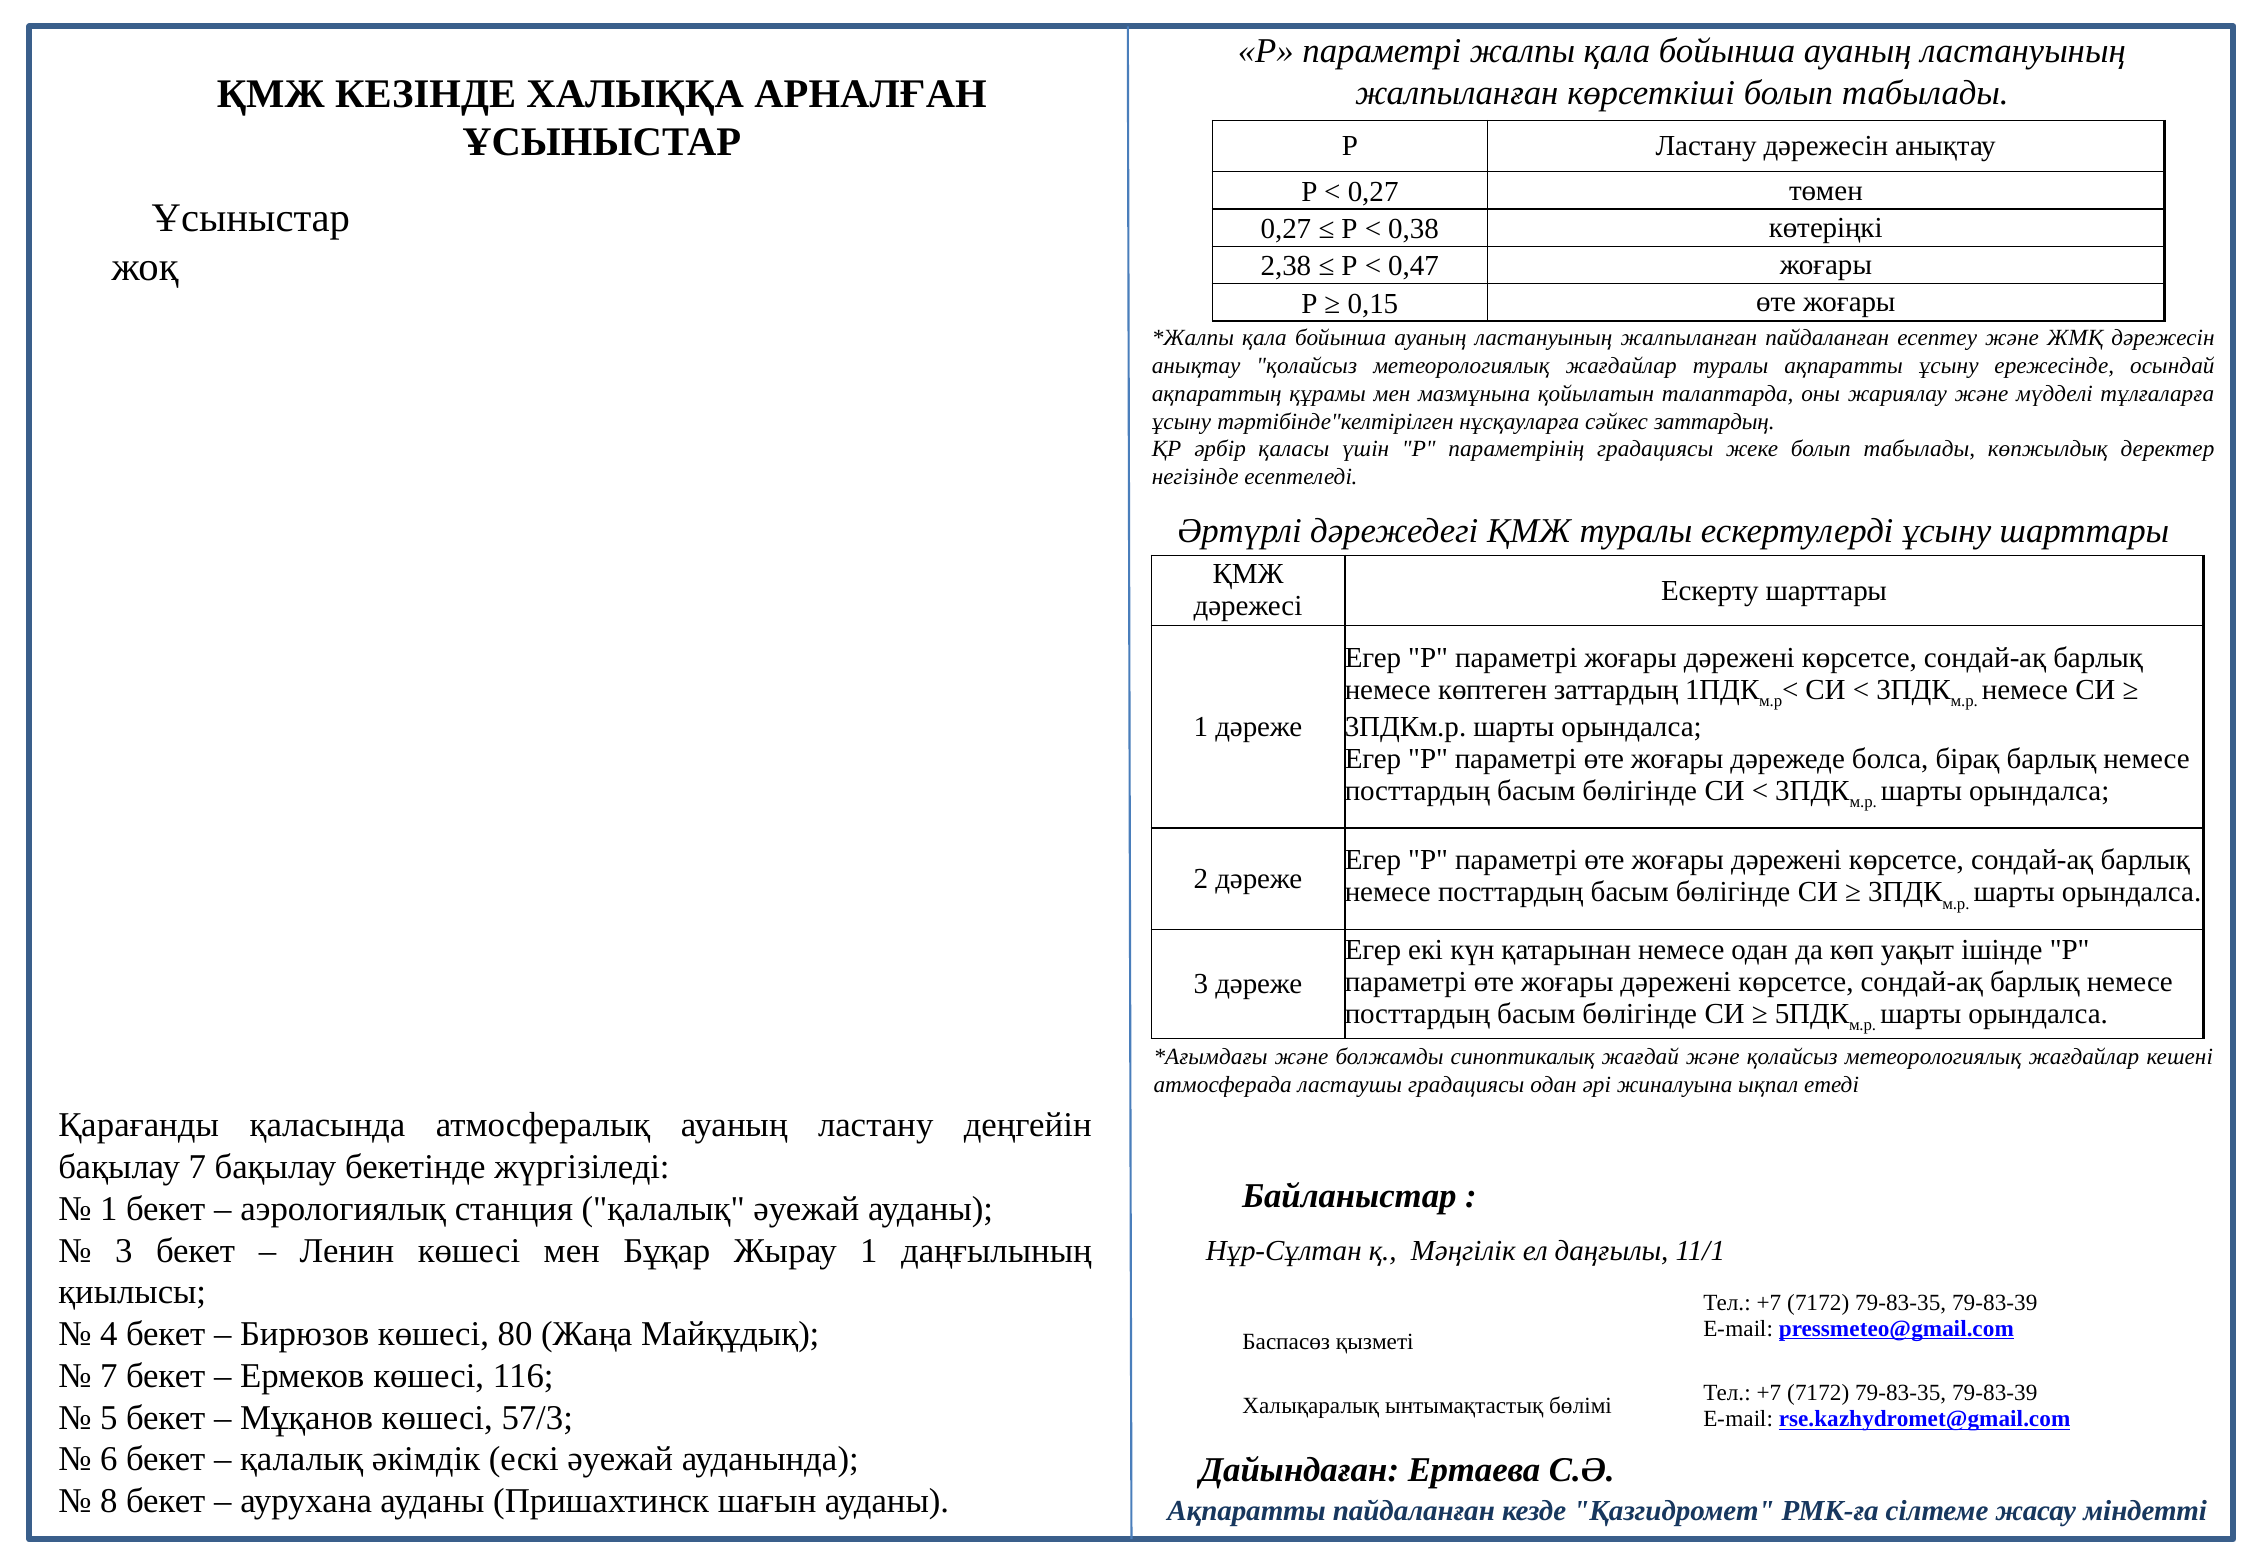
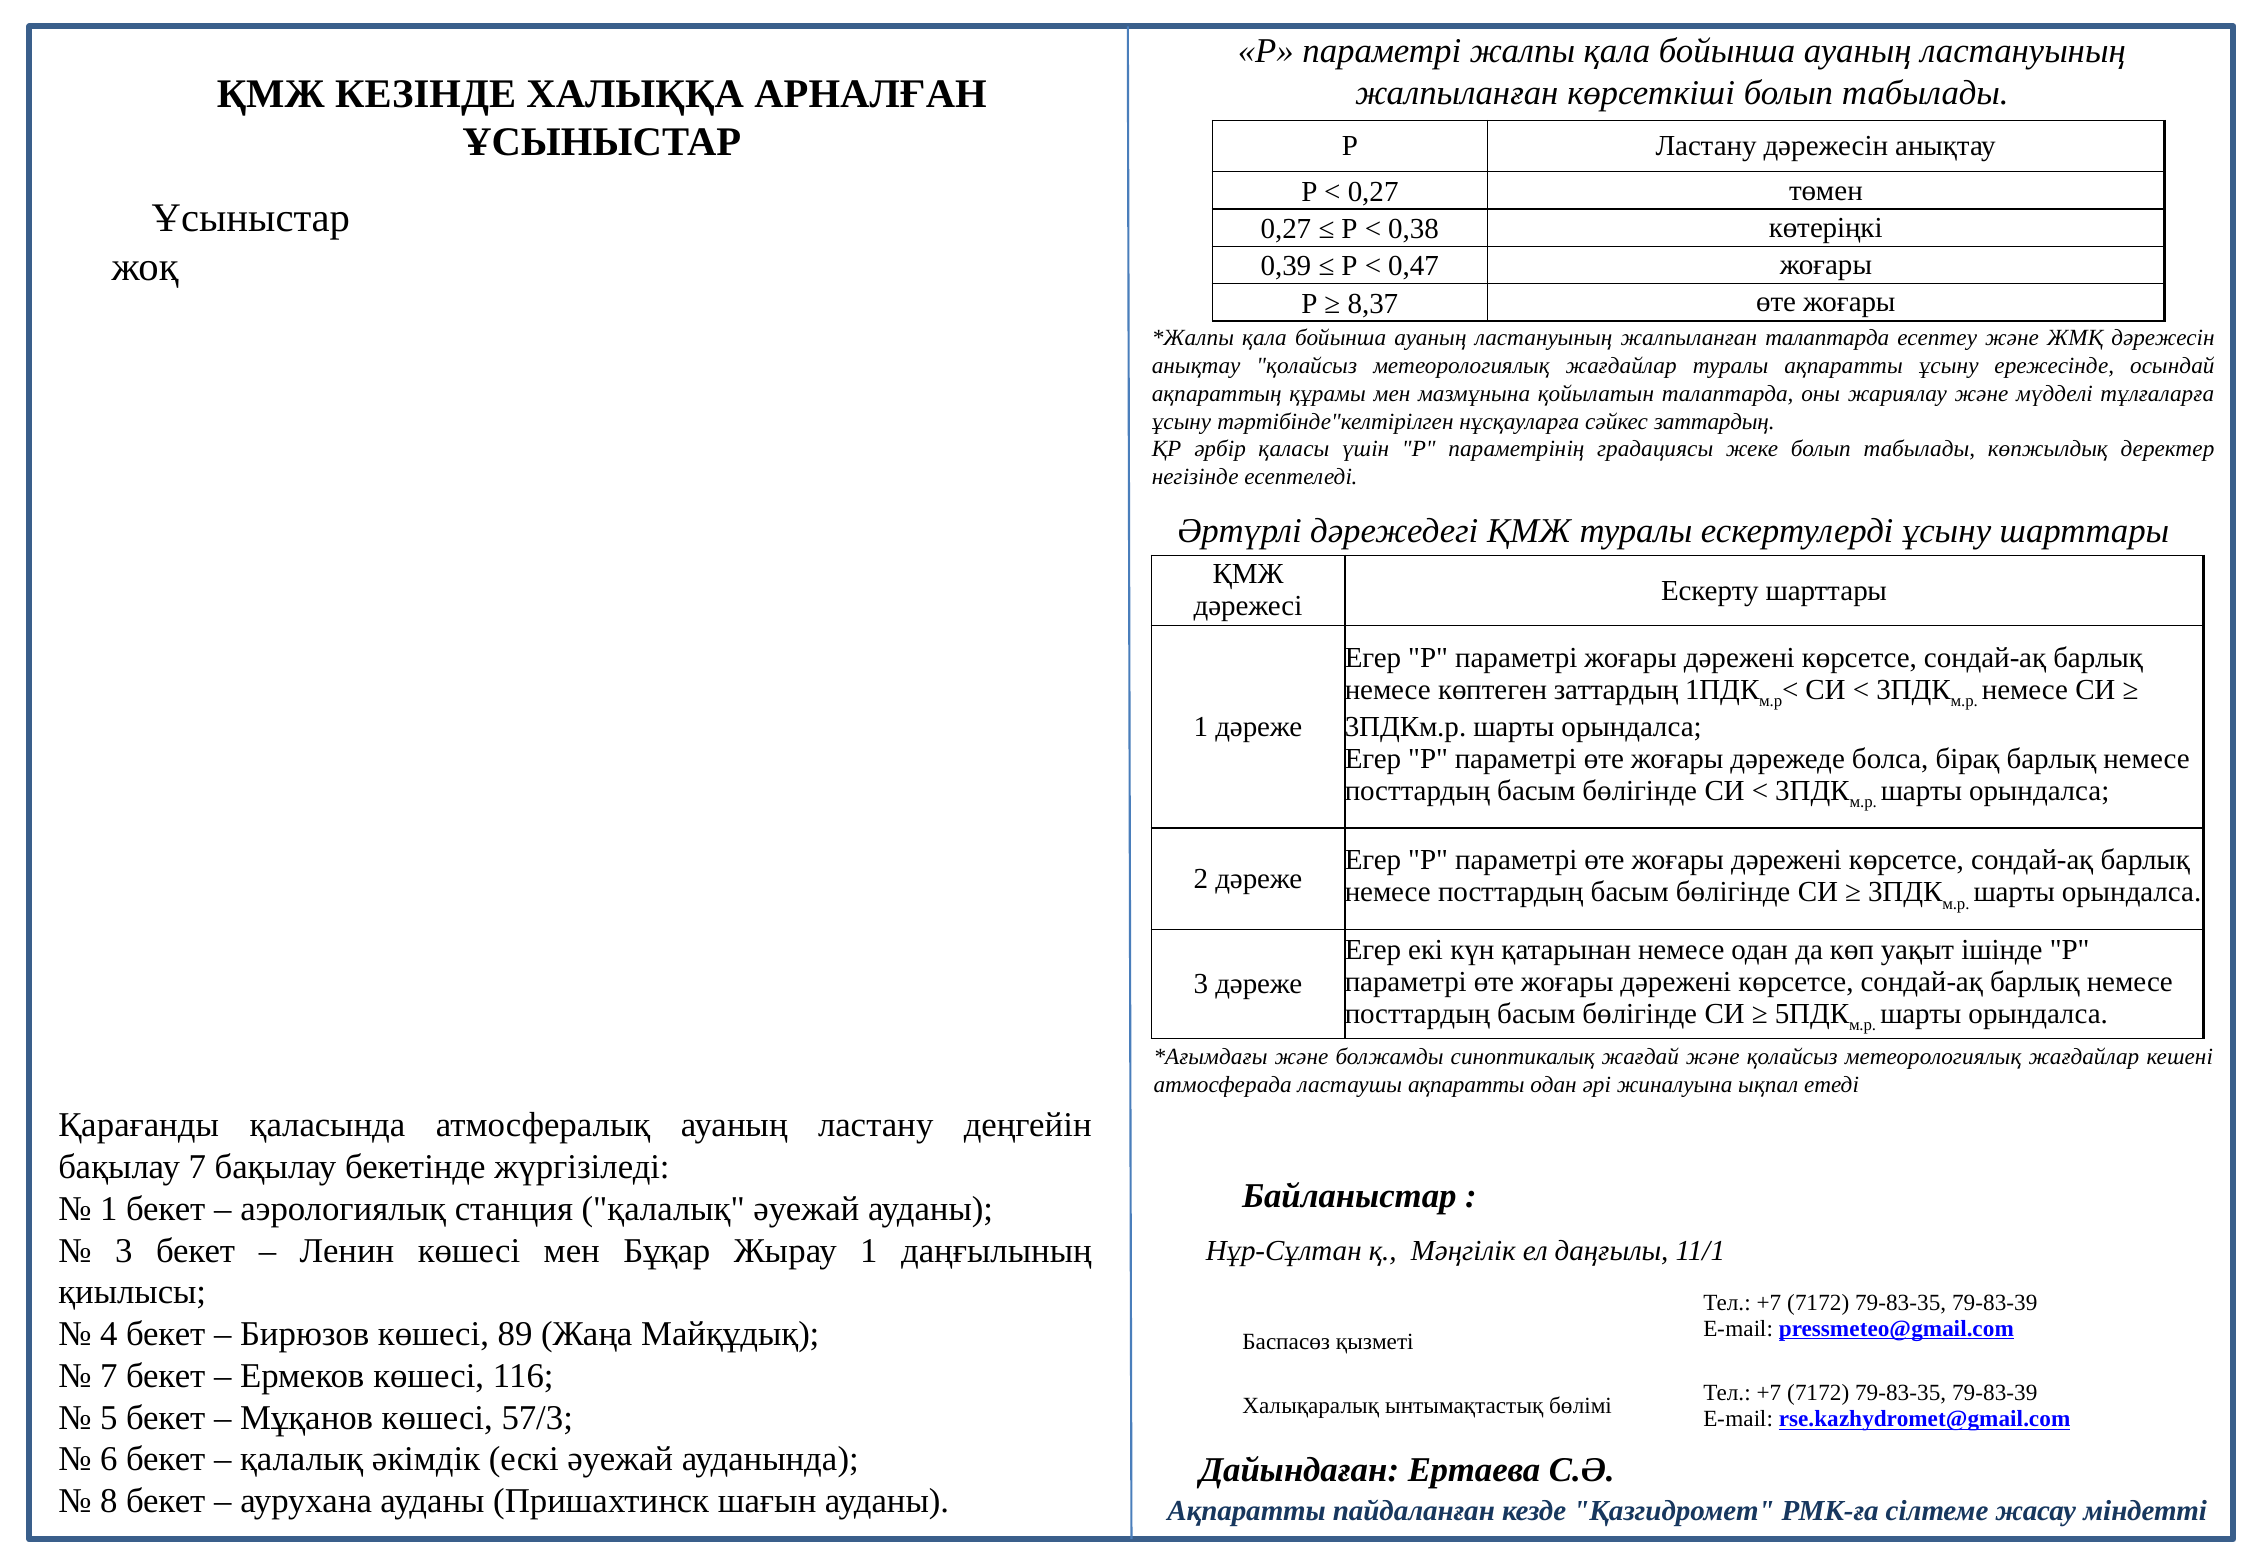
2,38: 2,38 -> 0,39
0,15: 0,15 -> 8,37
жалпыланған пайдаланған: пайдаланған -> талаптарда
ластаушы градациясы: градациясы -> ақпаратты
80: 80 -> 89
